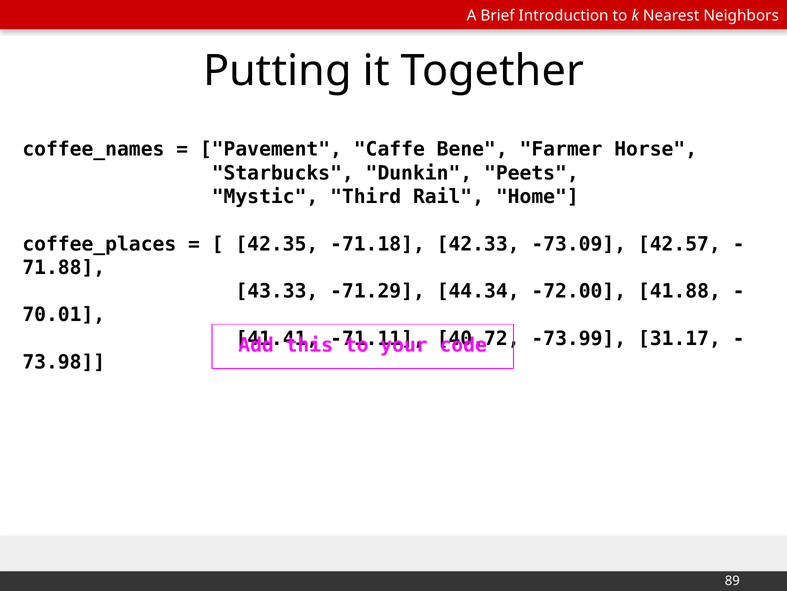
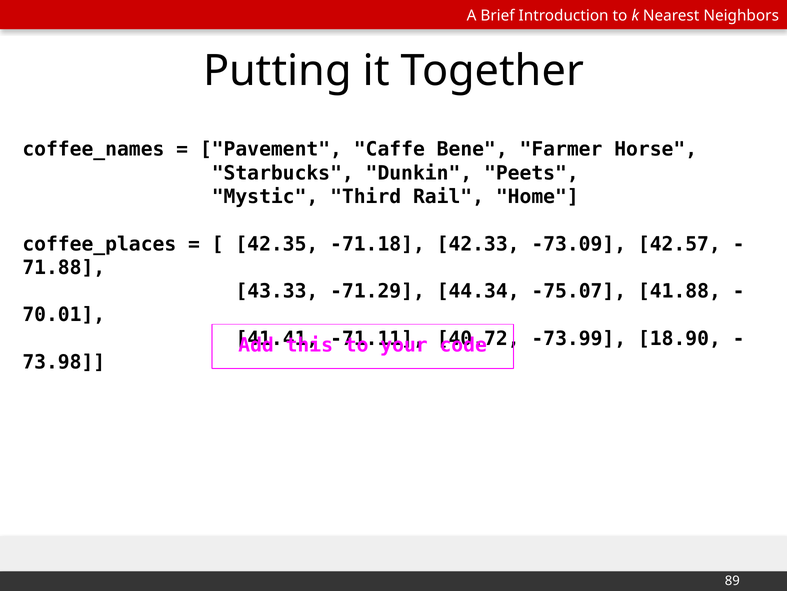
-72.00: -72.00 -> -75.07
31.17: 31.17 -> 18.90
